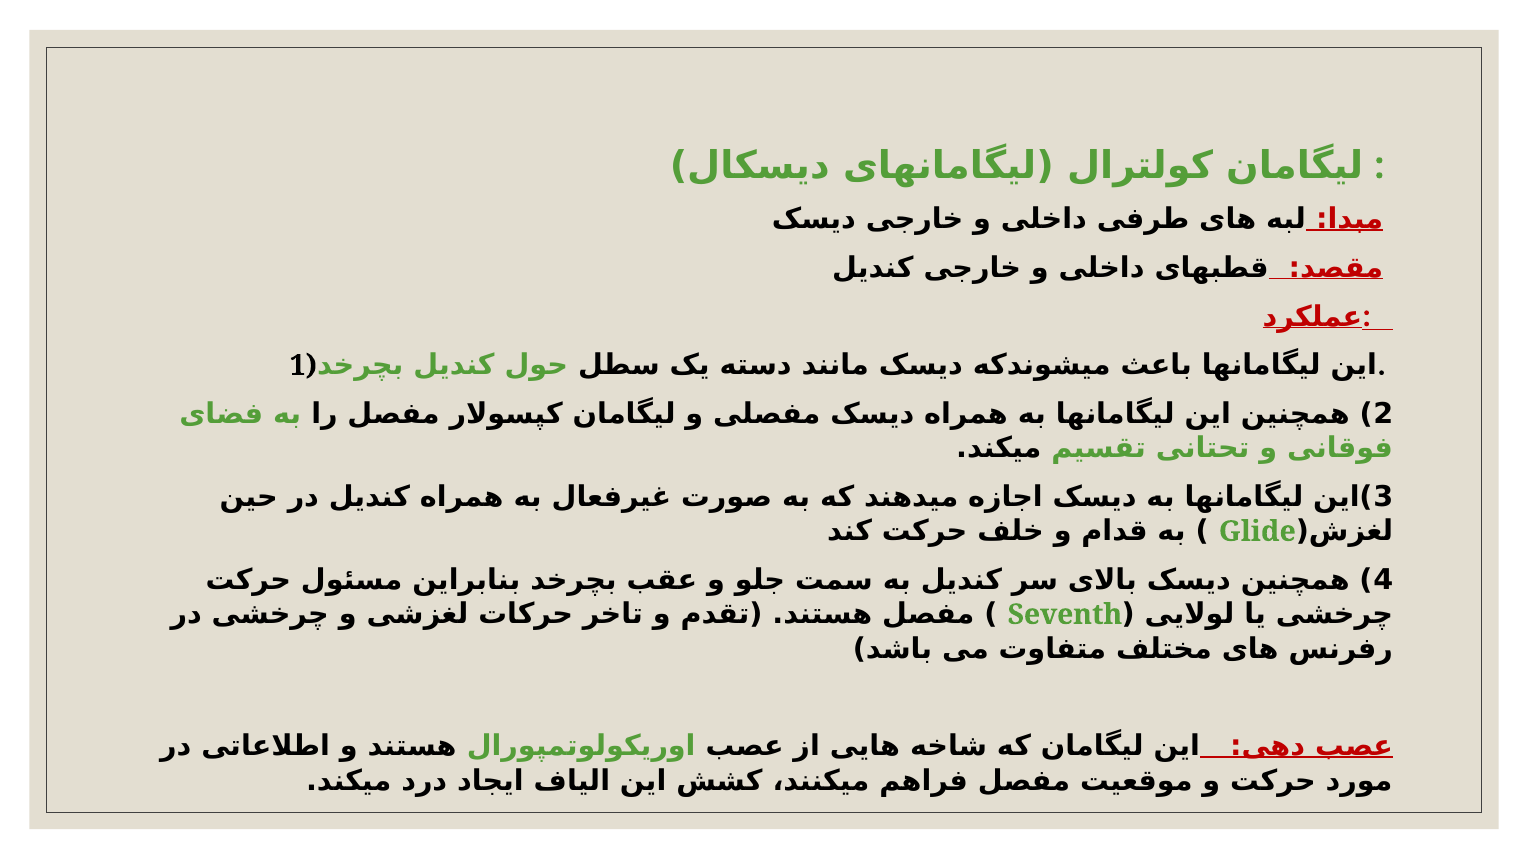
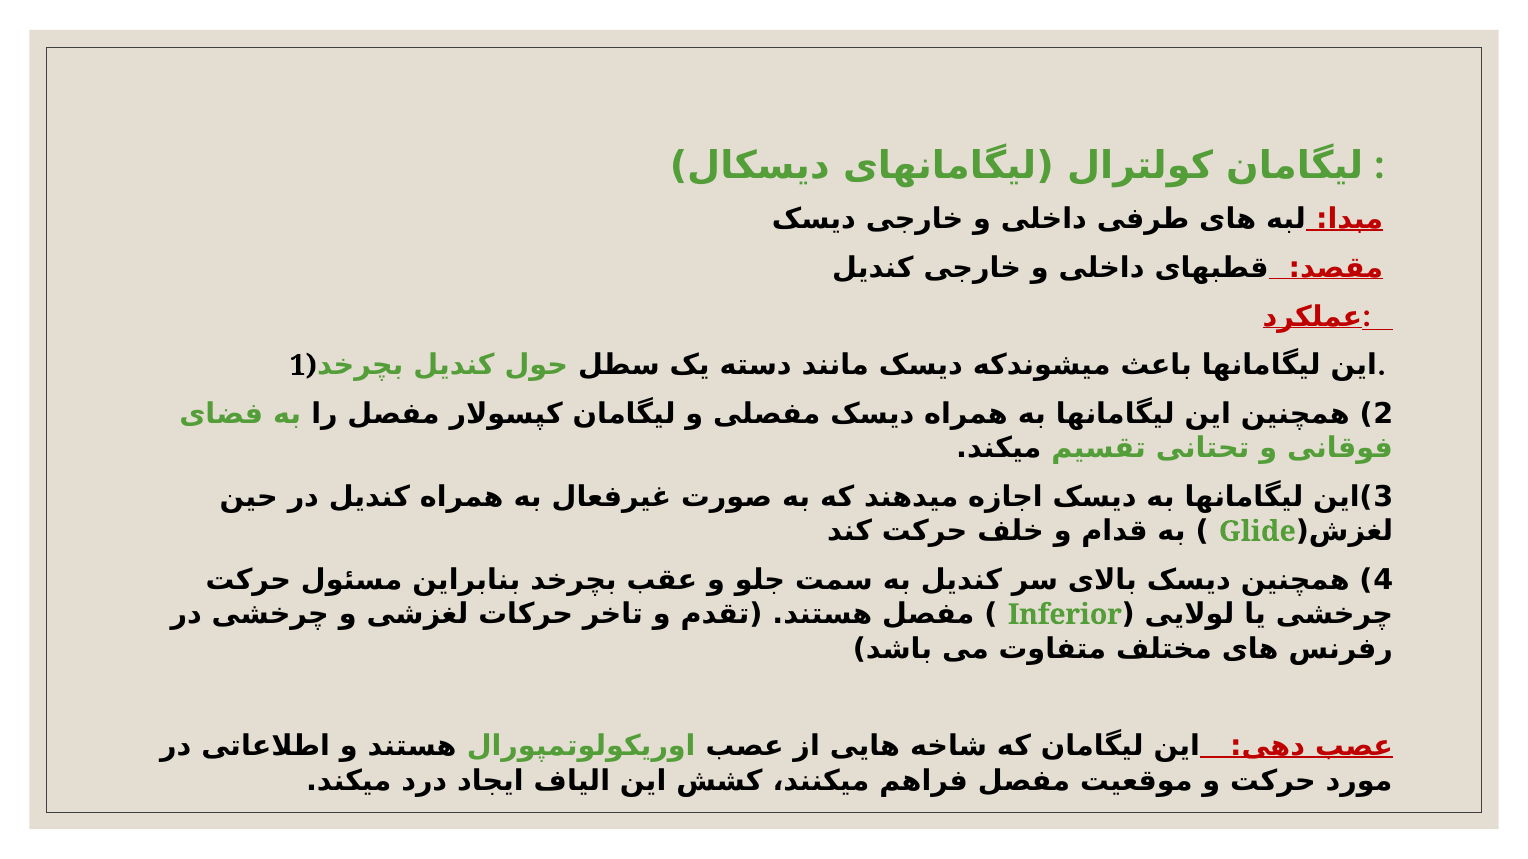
Seventh: Seventh -> Inferior
